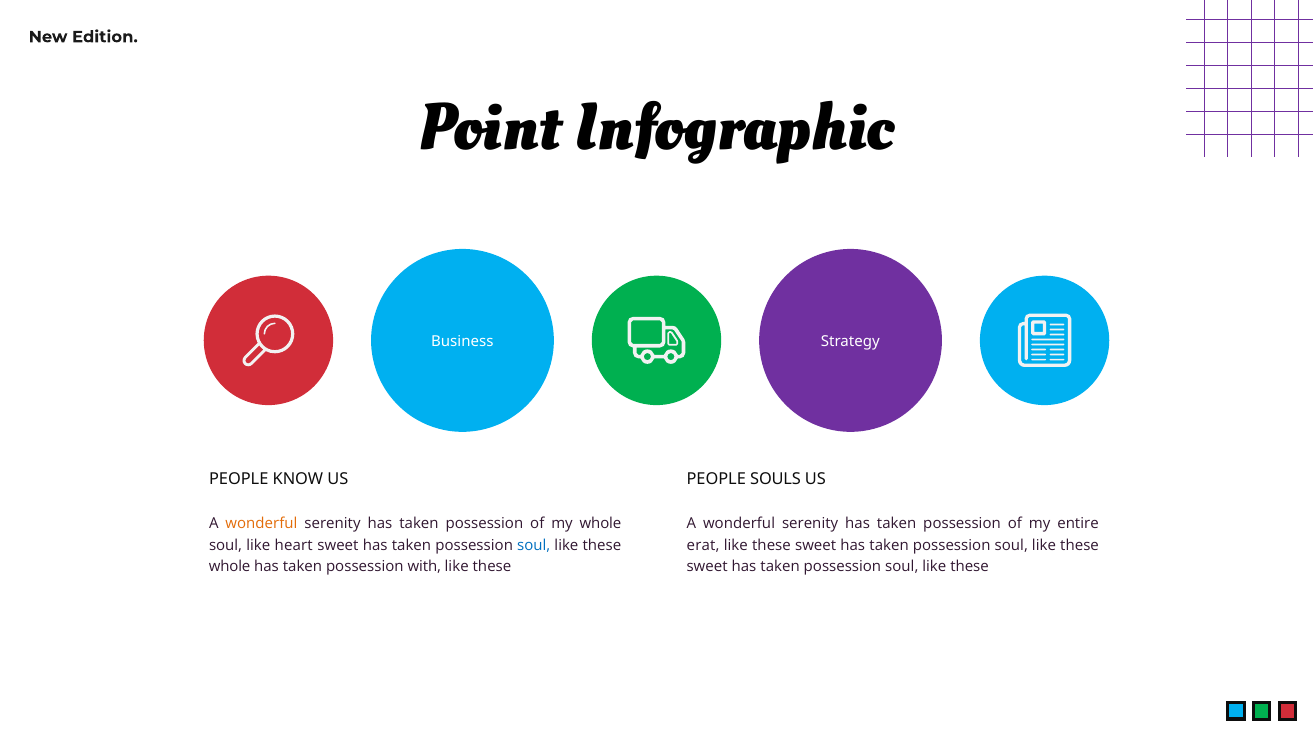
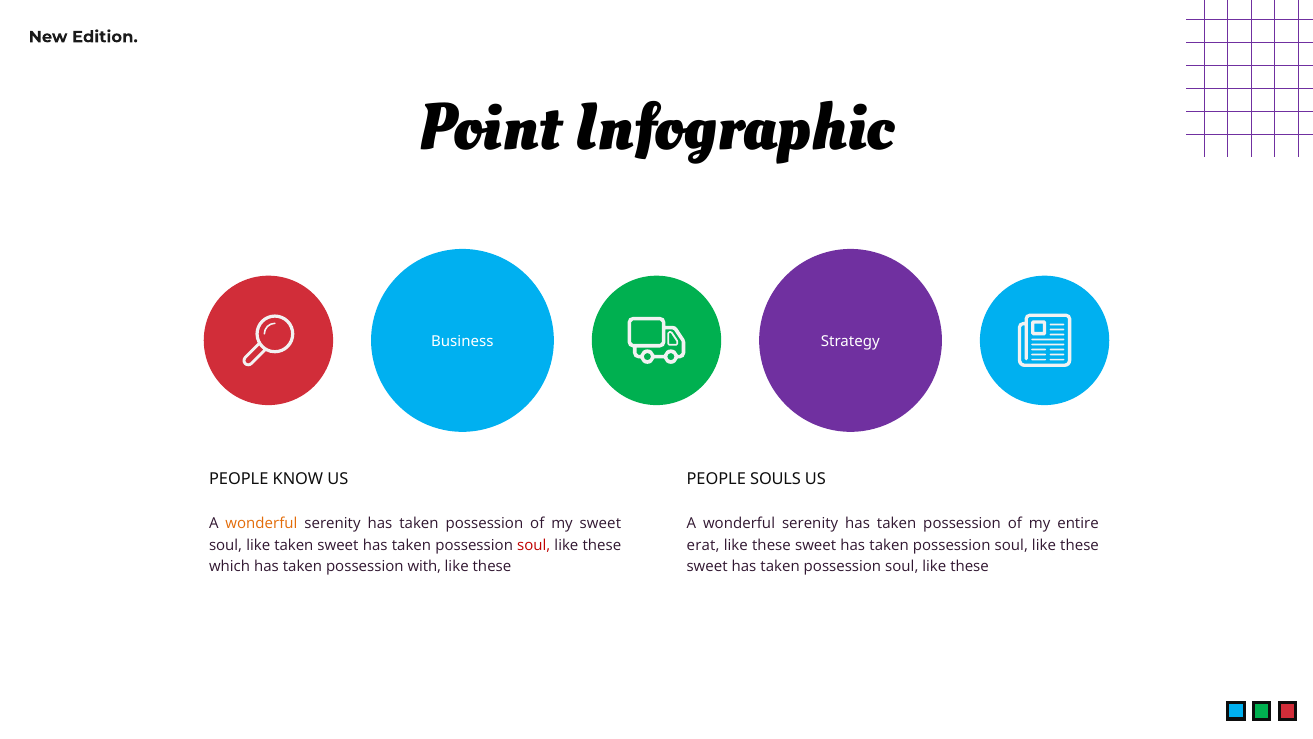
my whole: whole -> sweet
like heart: heart -> taken
soul at (534, 545) colour: blue -> red
whole at (230, 566): whole -> which
